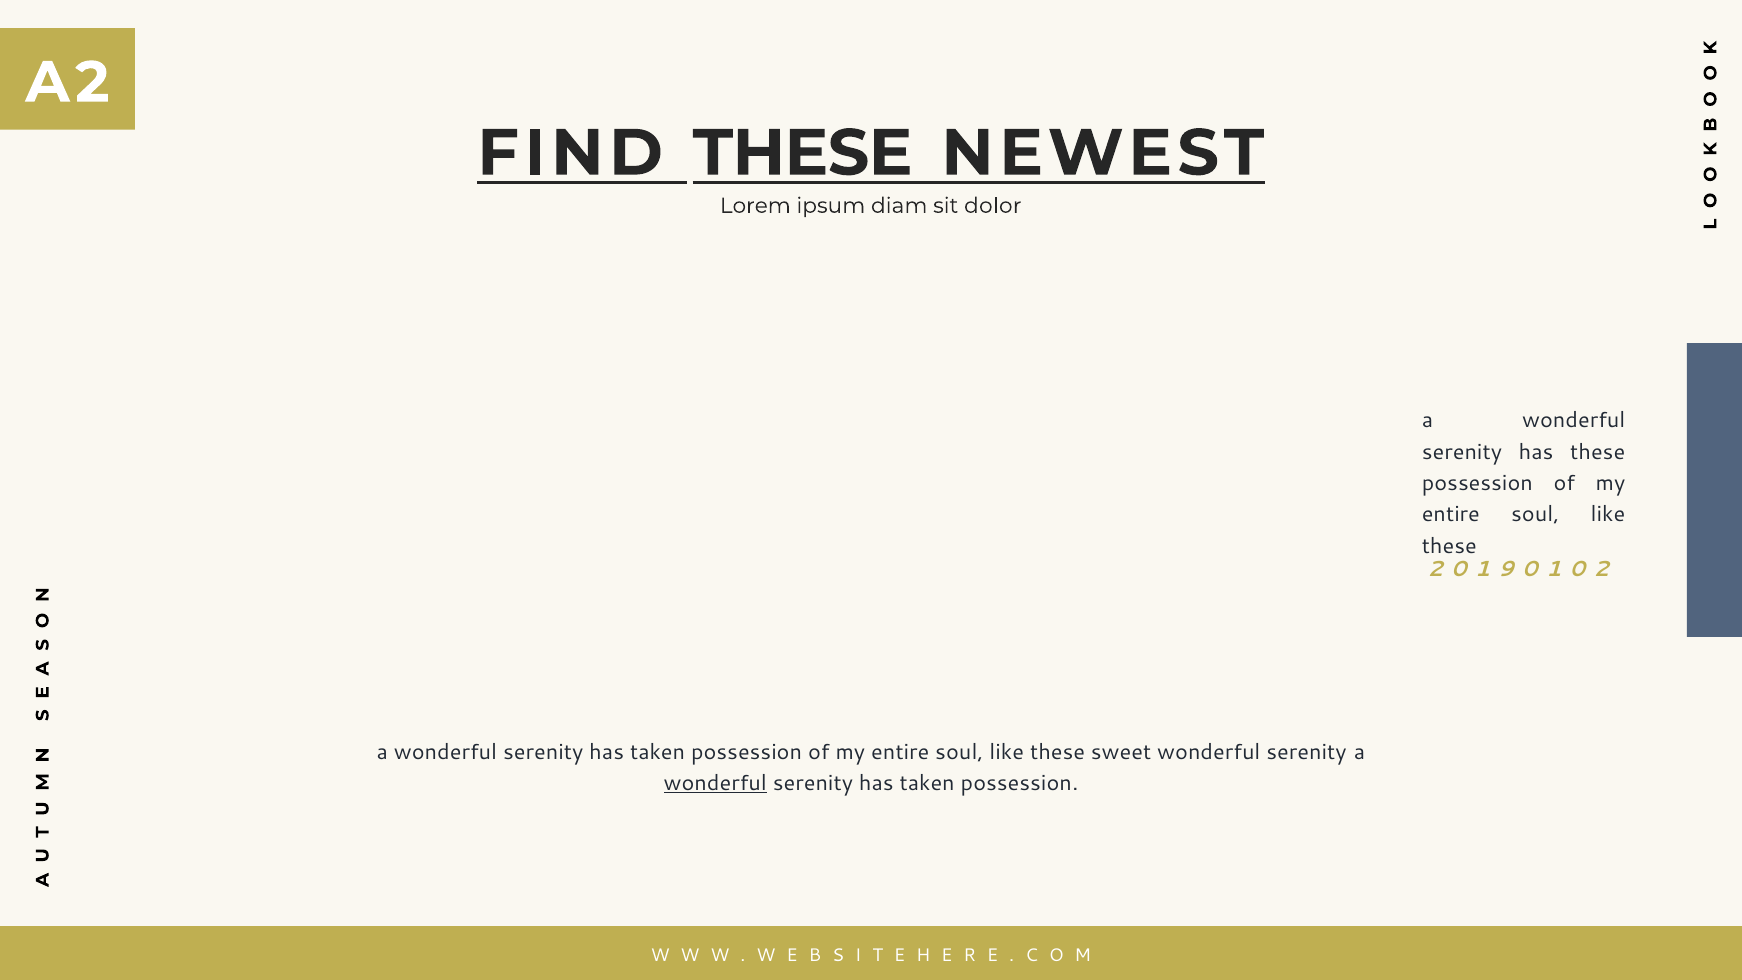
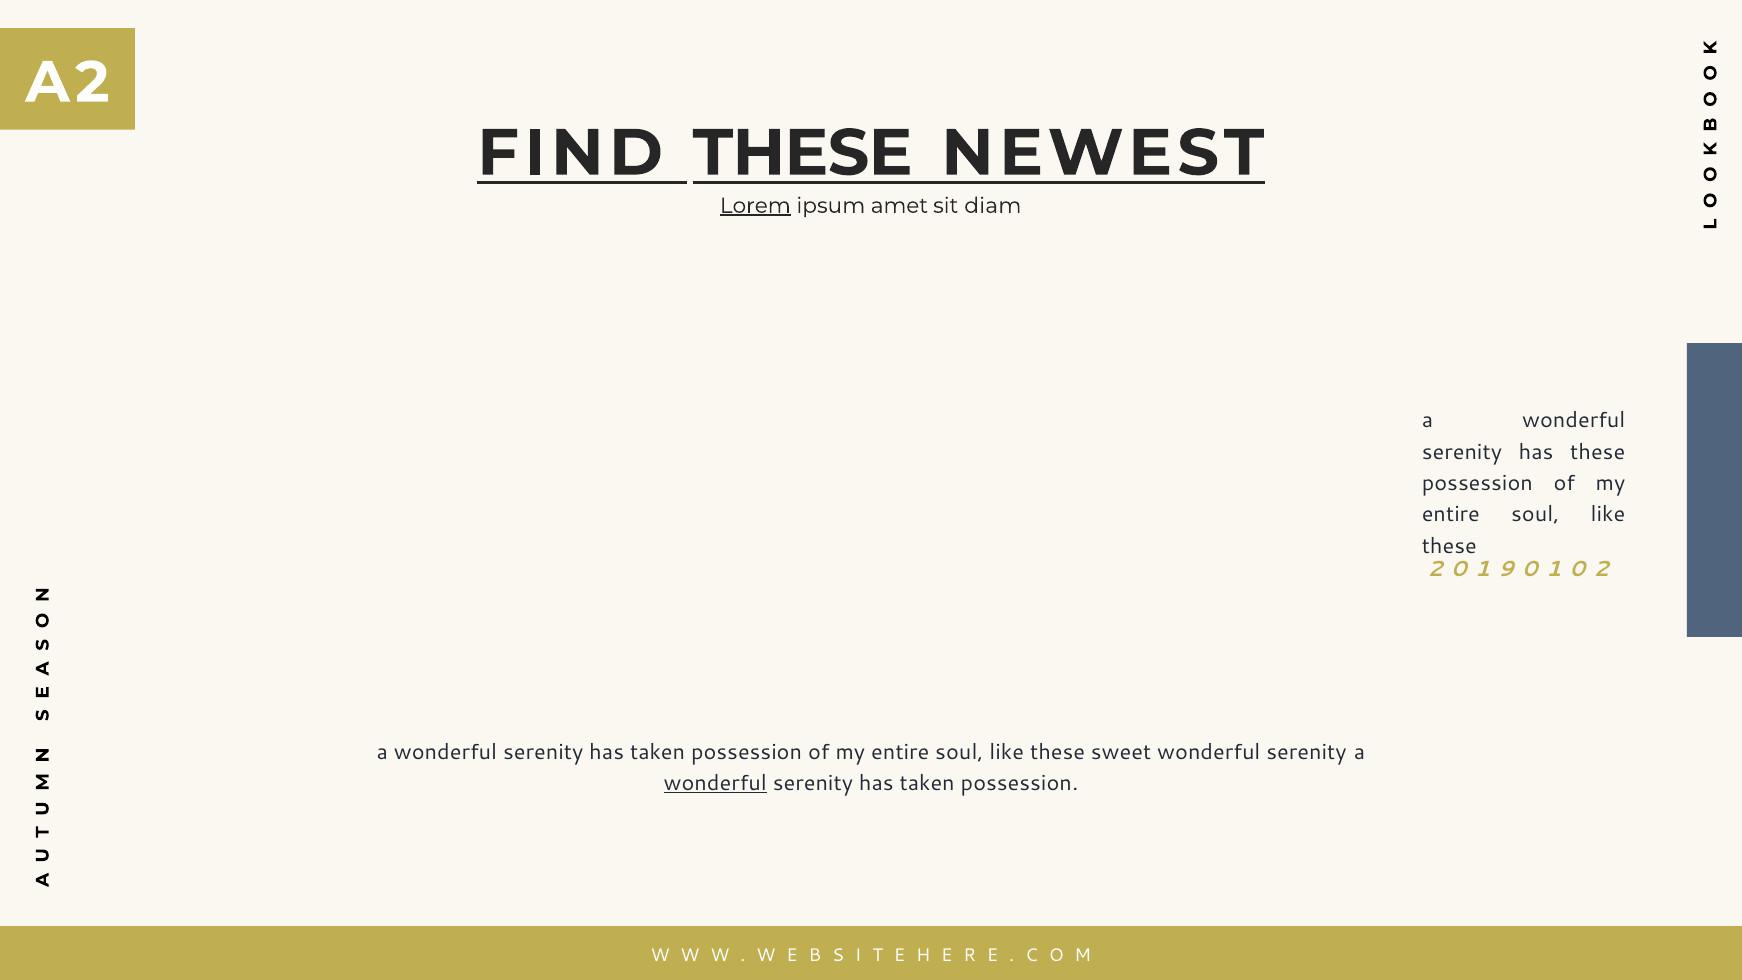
Lorem underline: none -> present
diam: diam -> amet
dolor: dolor -> diam
